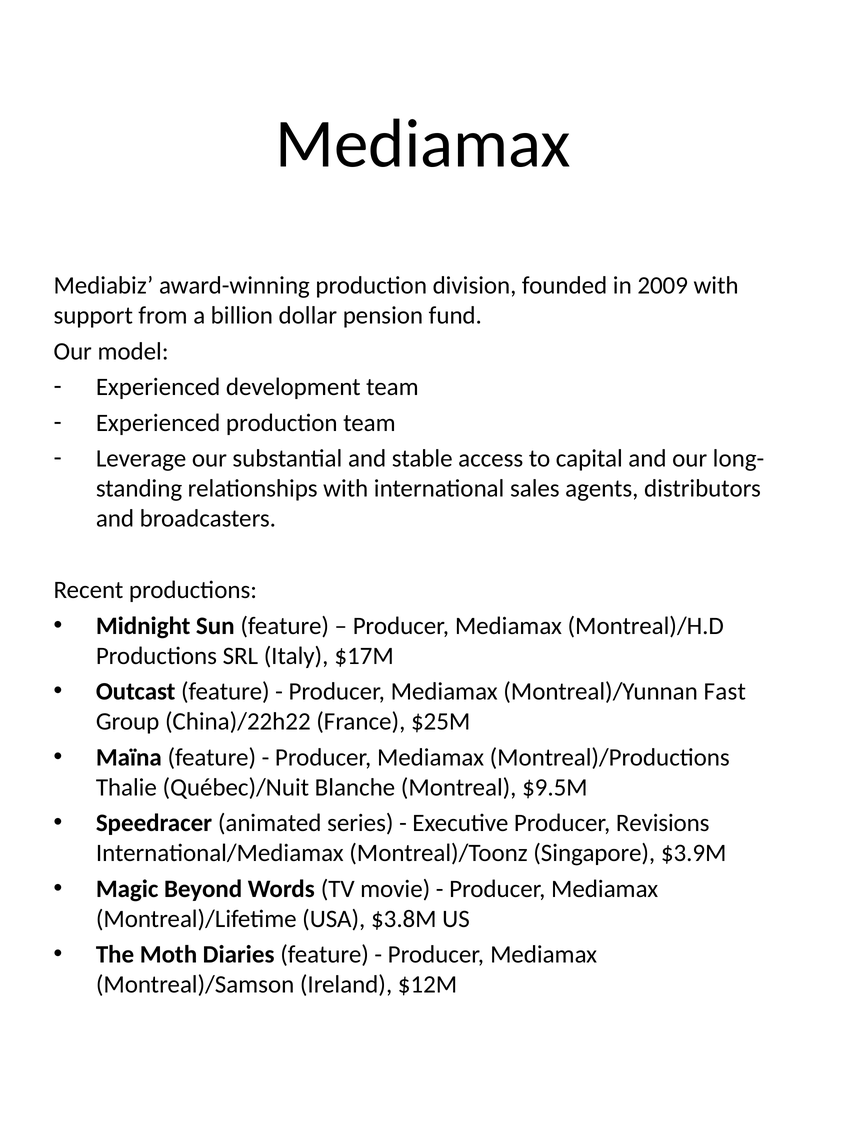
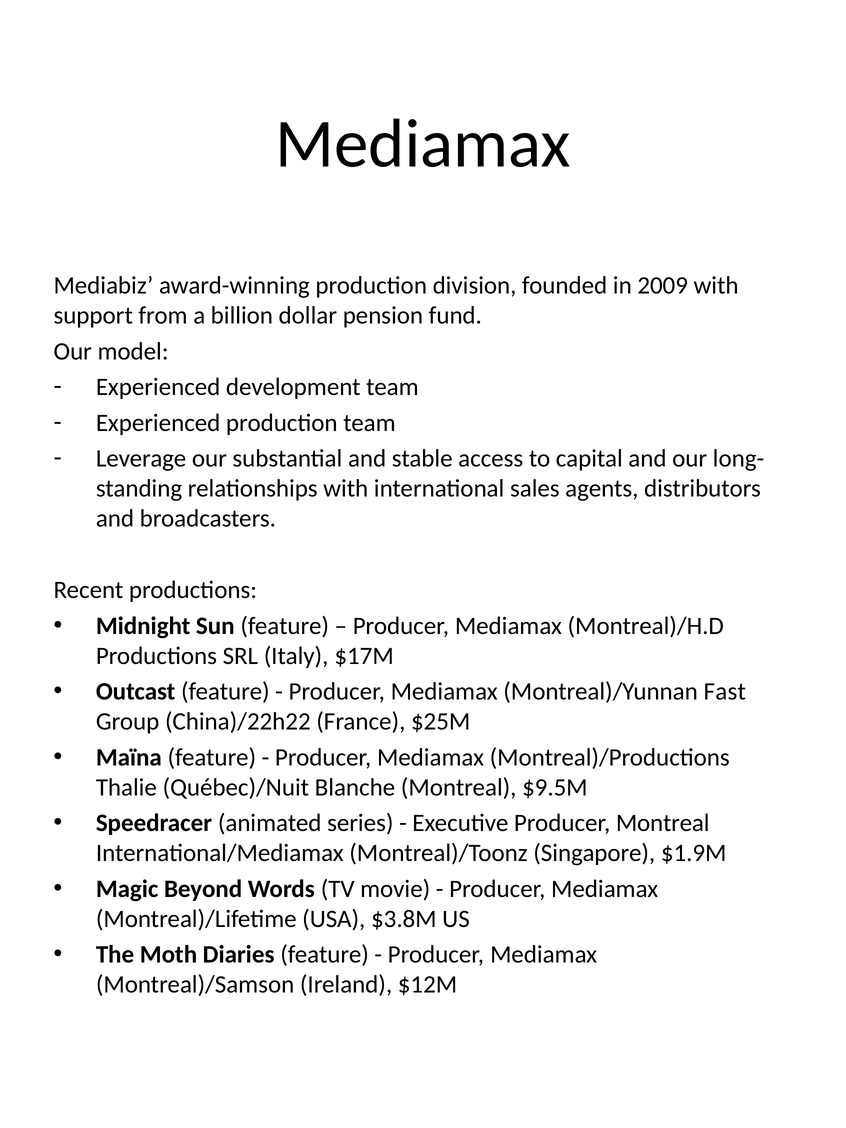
Producer Revisions: Revisions -> Montreal
$3.9M: $3.9M -> $1.9M
